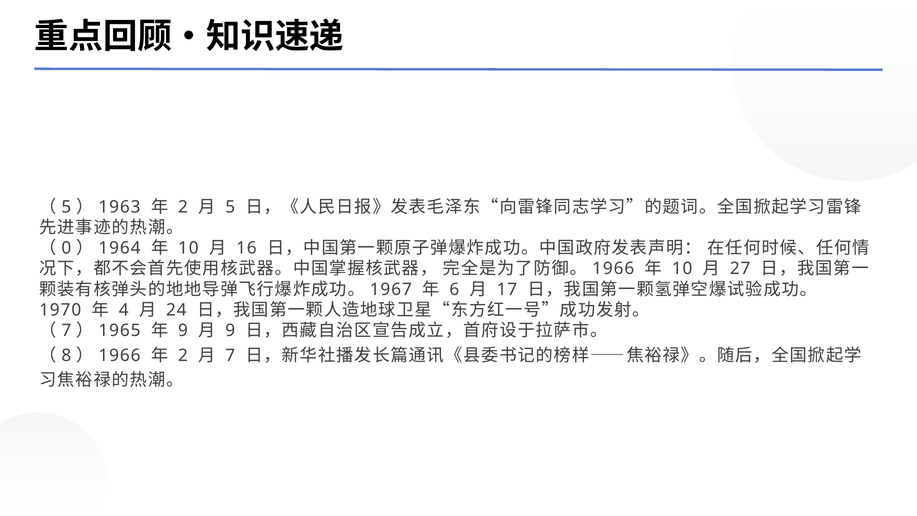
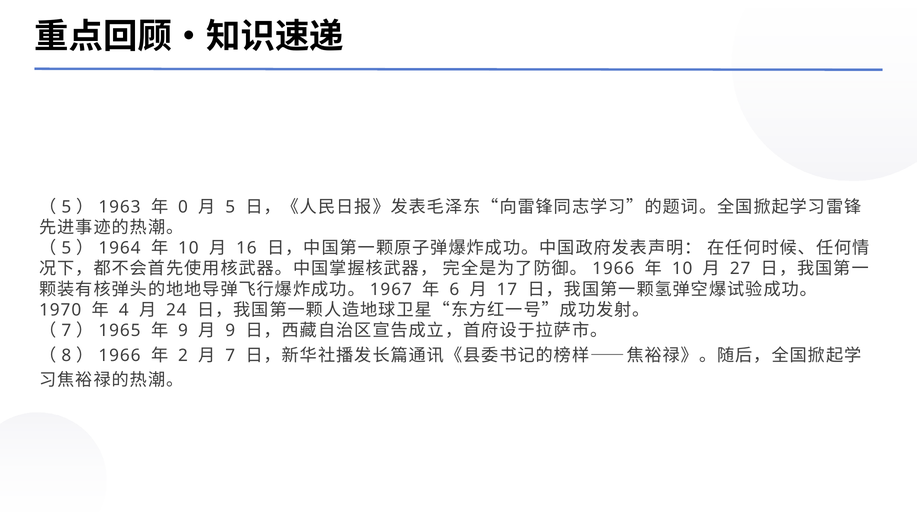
2 at (183, 207): 2 -> 0
0 at (66, 248): 0 -> 5
